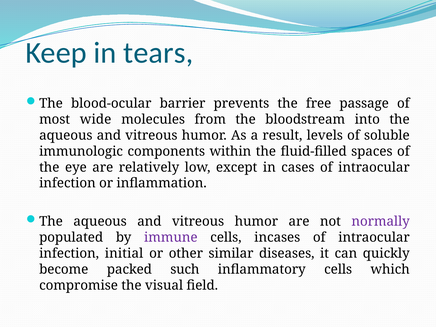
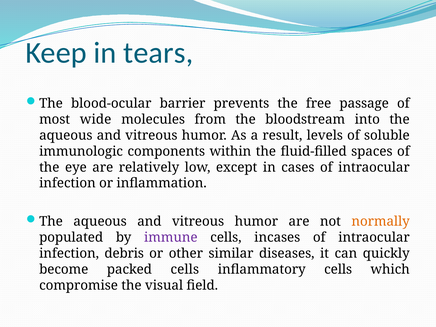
normally colour: purple -> orange
initial: initial -> debris
packed such: such -> cells
